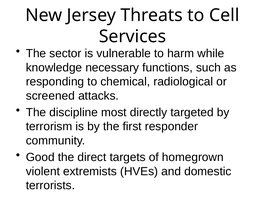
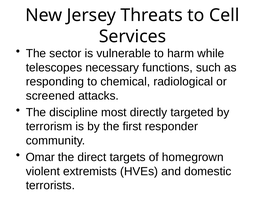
knowledge: knowledge -> telescopes
Good: Good -> Omar
